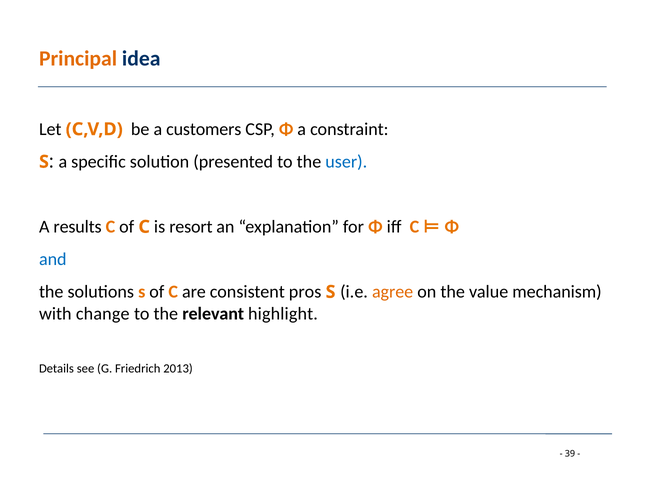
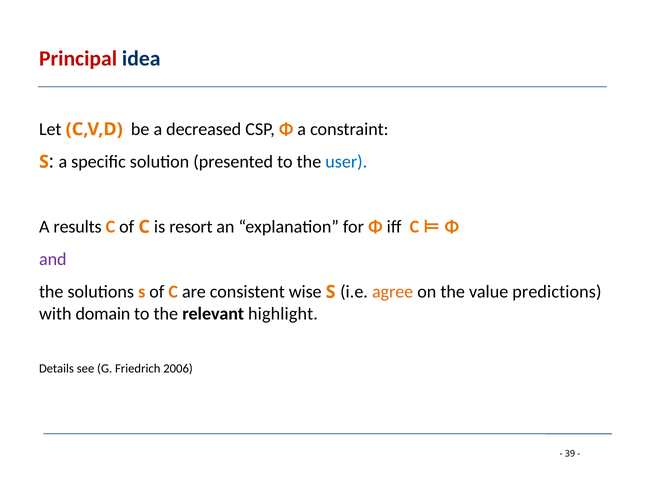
Principal colour: orange -> red
customers: customers -> decreased
and colour: blue -> purple
pros: pros -> wise
mechanism: mechanism -> predictions
change: change -> domain
2013: 2013 -> 2006
